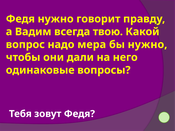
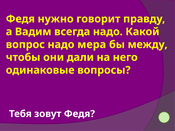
всегда твою: твою -> надо
бы нужно: нужно -> между
